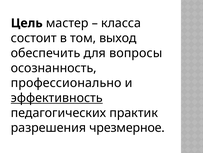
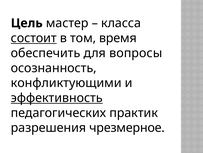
состоит underline: none -> present
выход: выход -> время
профессионально: профессионально -> конфликтующими
